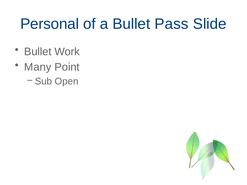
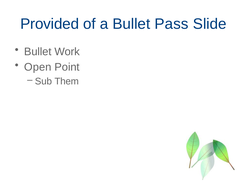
Personal: Personal -> Provided
Many: Many -> Open
Open: Open -> Them
